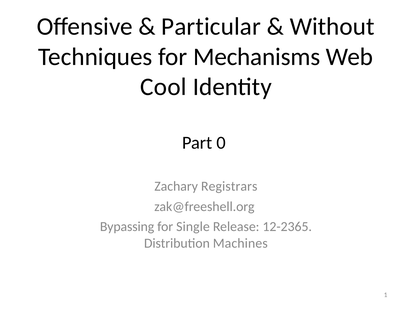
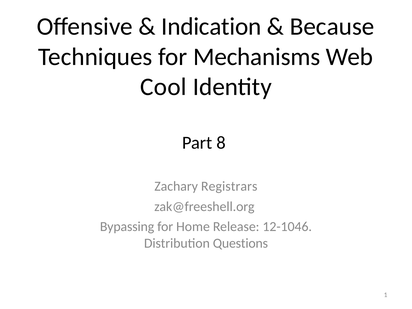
Particular: Particular -> Indication
Without: Without -> Because
0: 0 -> 8
Single: Single -> Home
12-2365: 12-2365 -> 12-1046
Machines: Machines -> Questions
